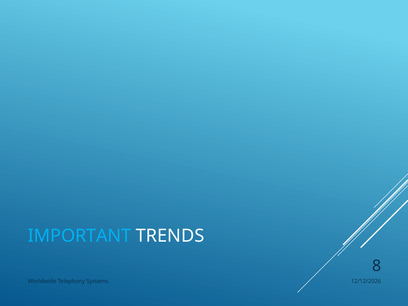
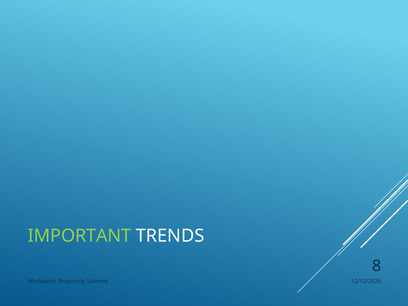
IMPORTANT colour: light blue -> light green
